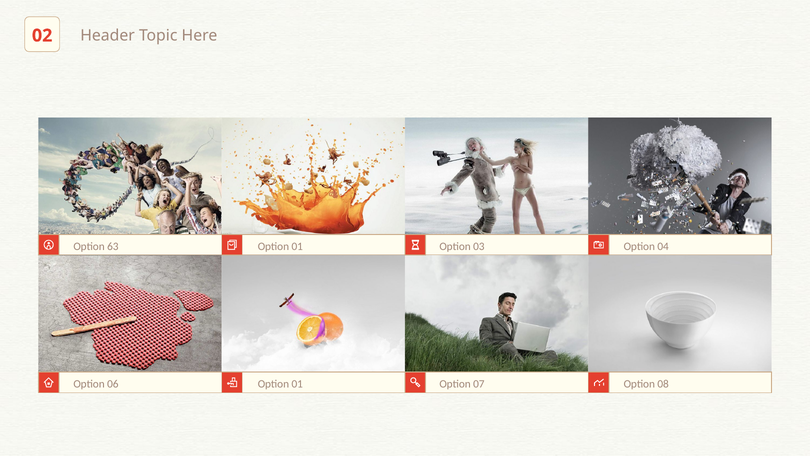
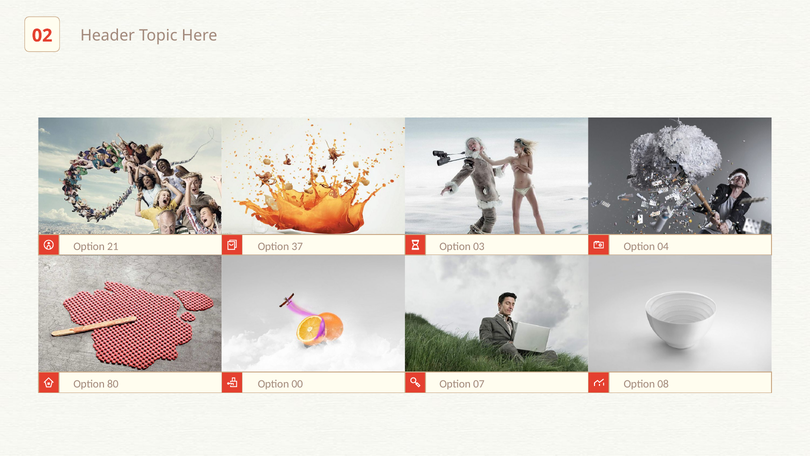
63: 63 -> 21
01 at (297, 246): 01 -> 37
06: 06 -> 80
01 at (297, 383): 01 -> 00
